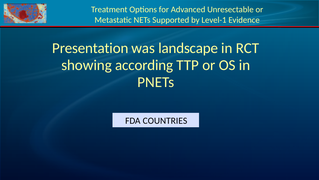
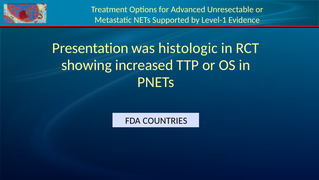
landscape: landscape -> histologic
according: according -> increased
